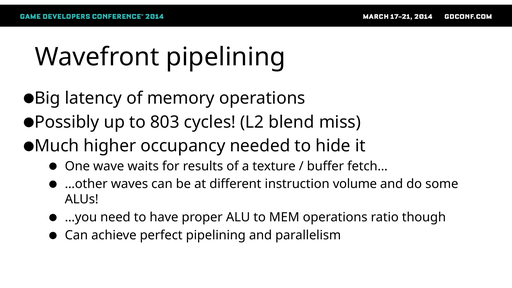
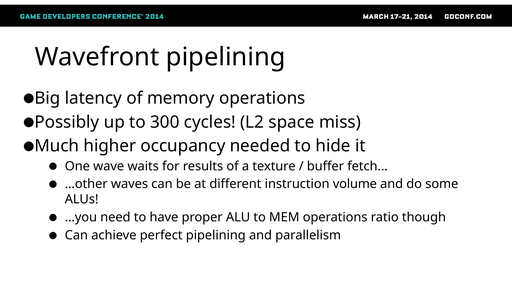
803: 803 -> 300
blend: blend -> space
